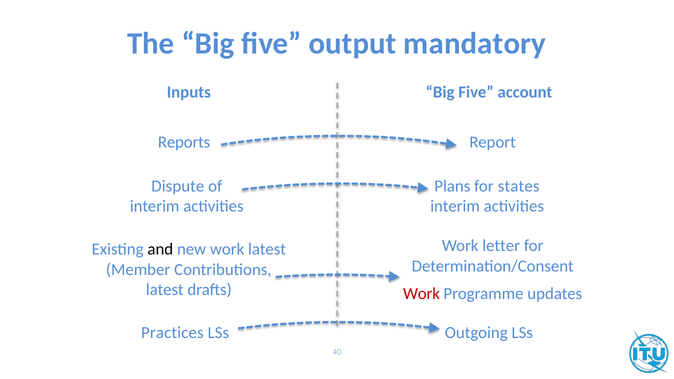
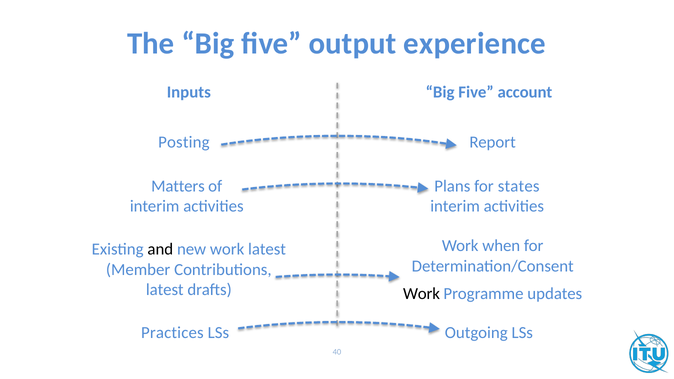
mandatory: mandatory -> experience
Reports: Reports -> Posting
Dispute: Dispute -> Matters
letter: letter -> when
Work at (421, 294) colour: red -> black
